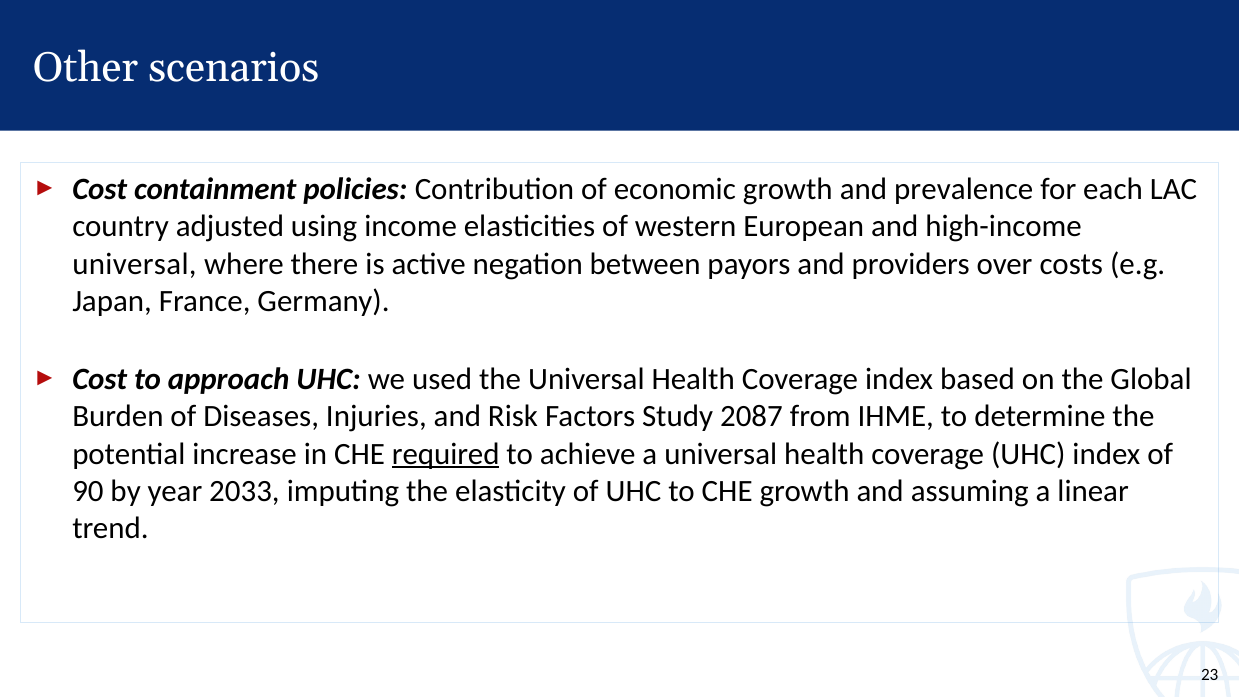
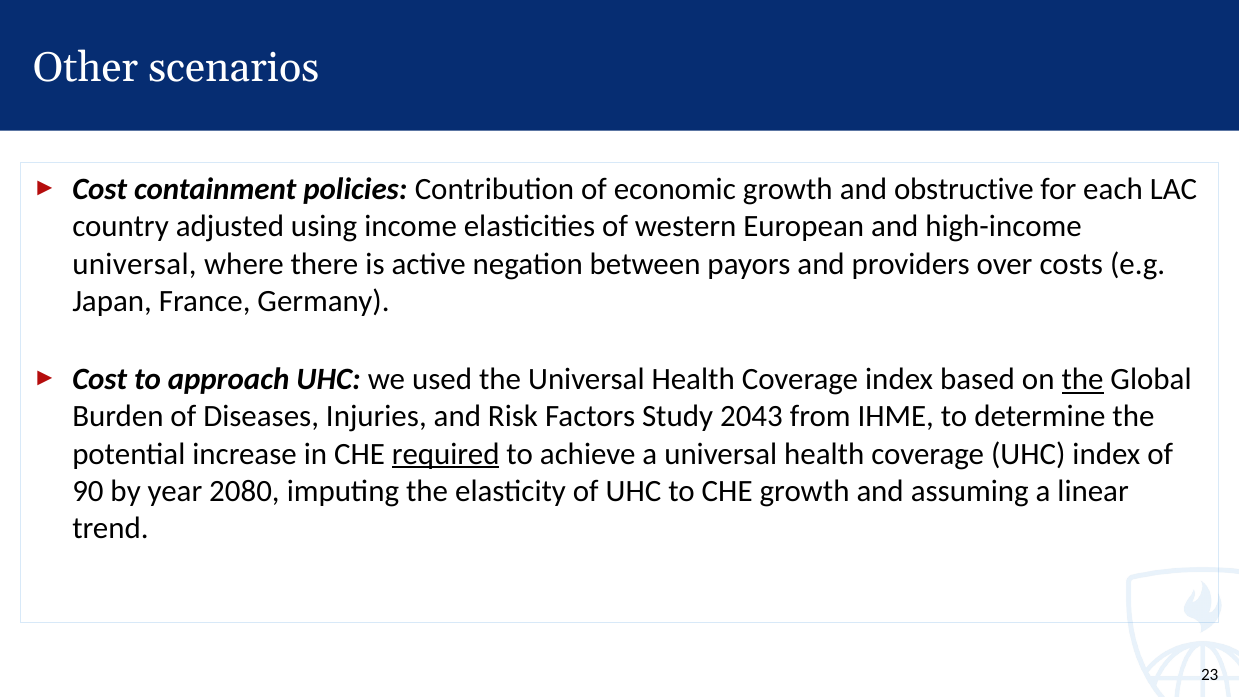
prevalence: prevalence -> obstructive
the at (1083, 380) underline: none -> present
2087: 2087 -> 2043
2033: 2033 -> 2080
